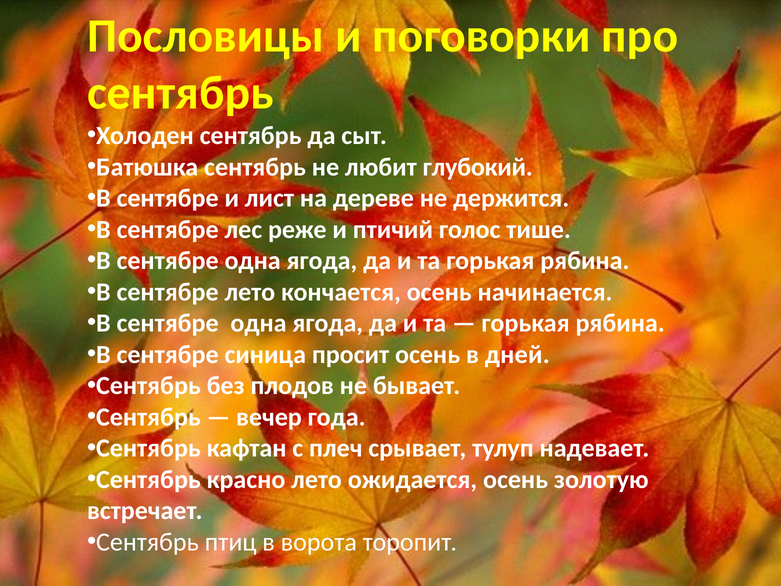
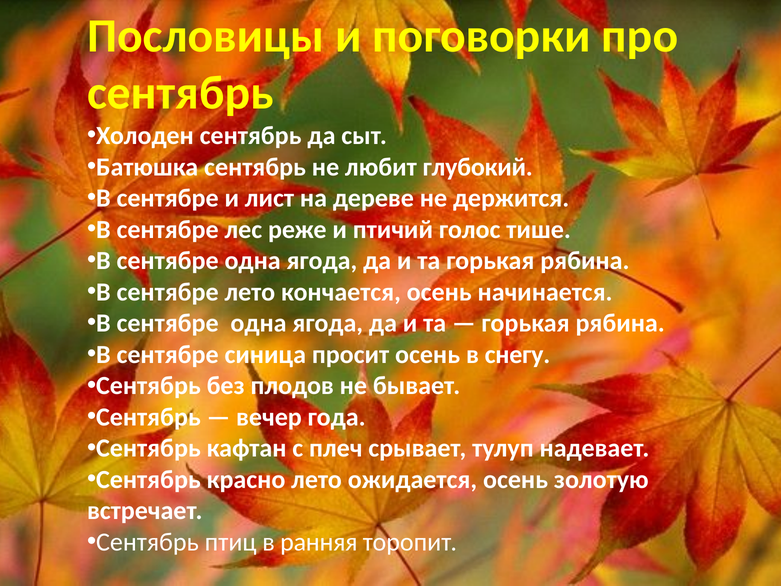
дней: дней -> снегу
ворота: ворота -> ранняя
